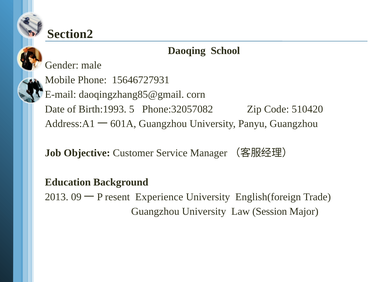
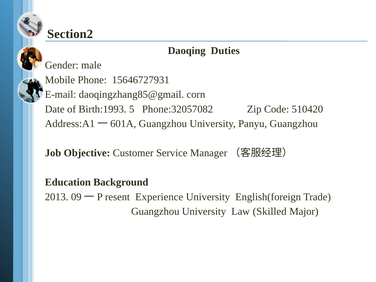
School: School -> Duties
Session: Session -> Skilled
